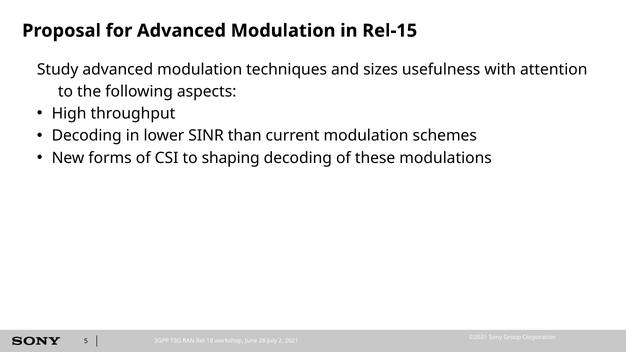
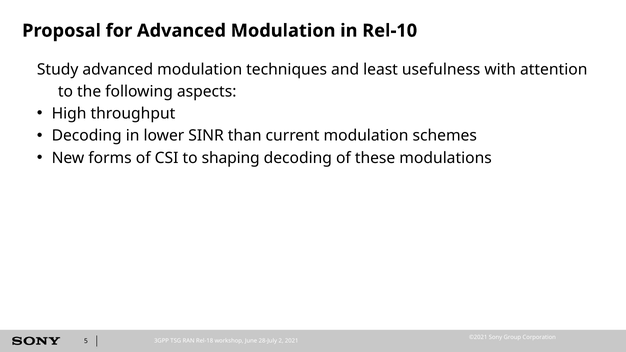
Rel-15: Rel-15 -> Rel-10
sizes: sizes -> least
